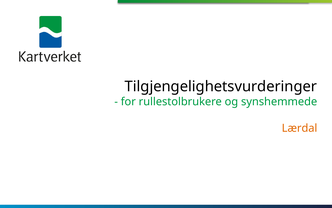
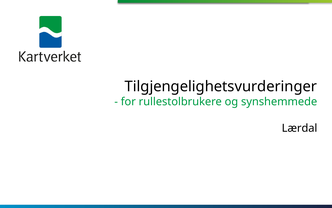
Lærdal colour: orange -> black
